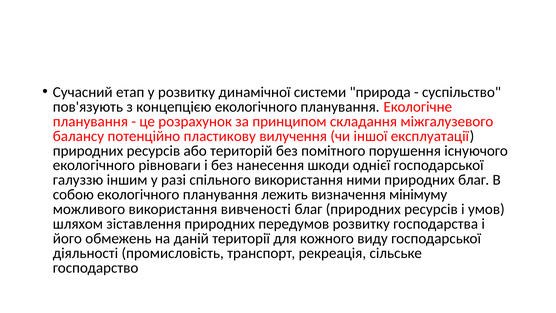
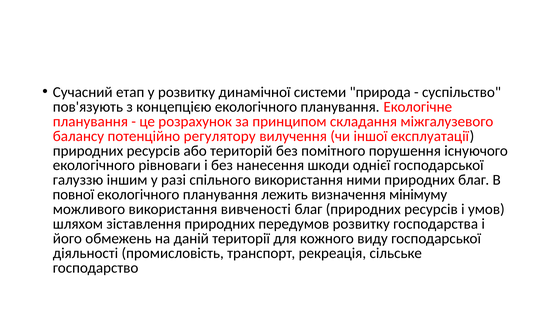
пластикову: пластикову -> регулятору
собою: собою -> повної
